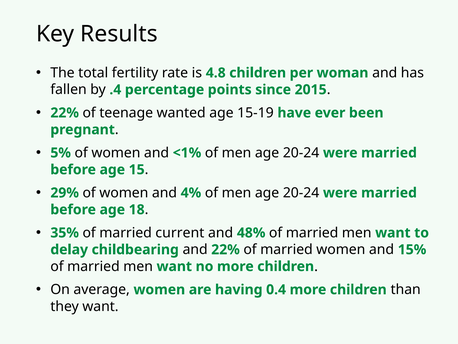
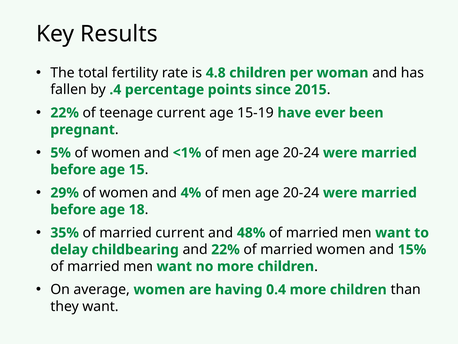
teenage wanted: wanted -> current
